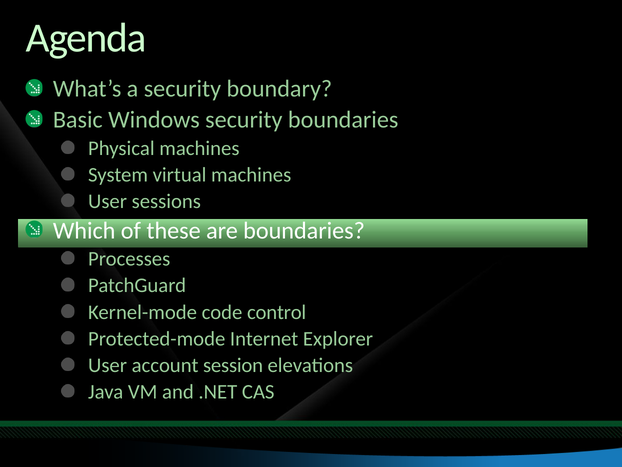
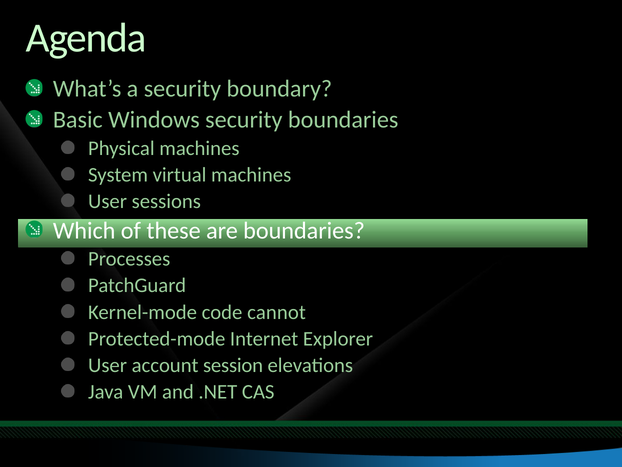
control: control -> cannot
